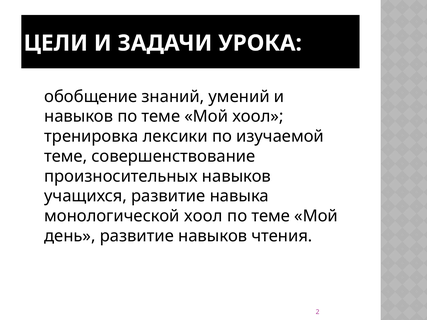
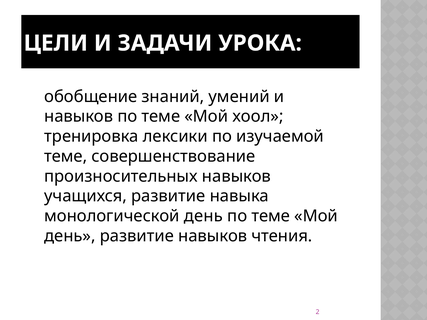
монологической хоол: хоол -> день
